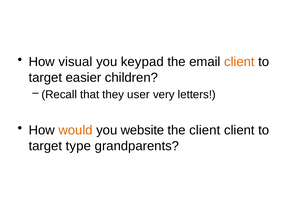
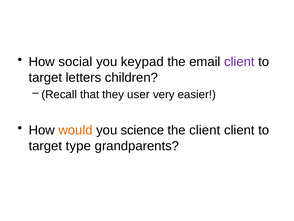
visual: visual -> social
client at (239, 62) colour: orange -> purple
easier: easier -> letters
letters: letters -> easier
website: website -> science
